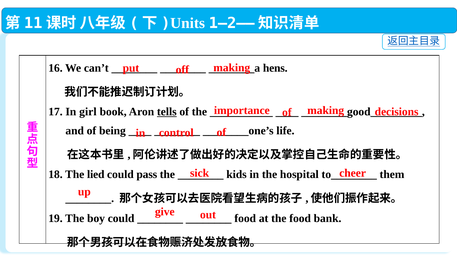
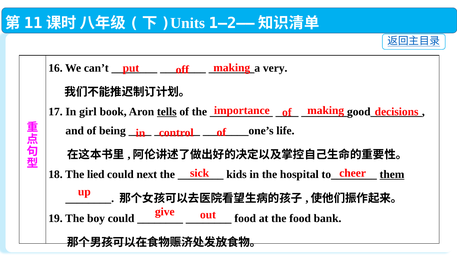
hens: hens -> very
pass: pass -> next
them underline: none -> present
